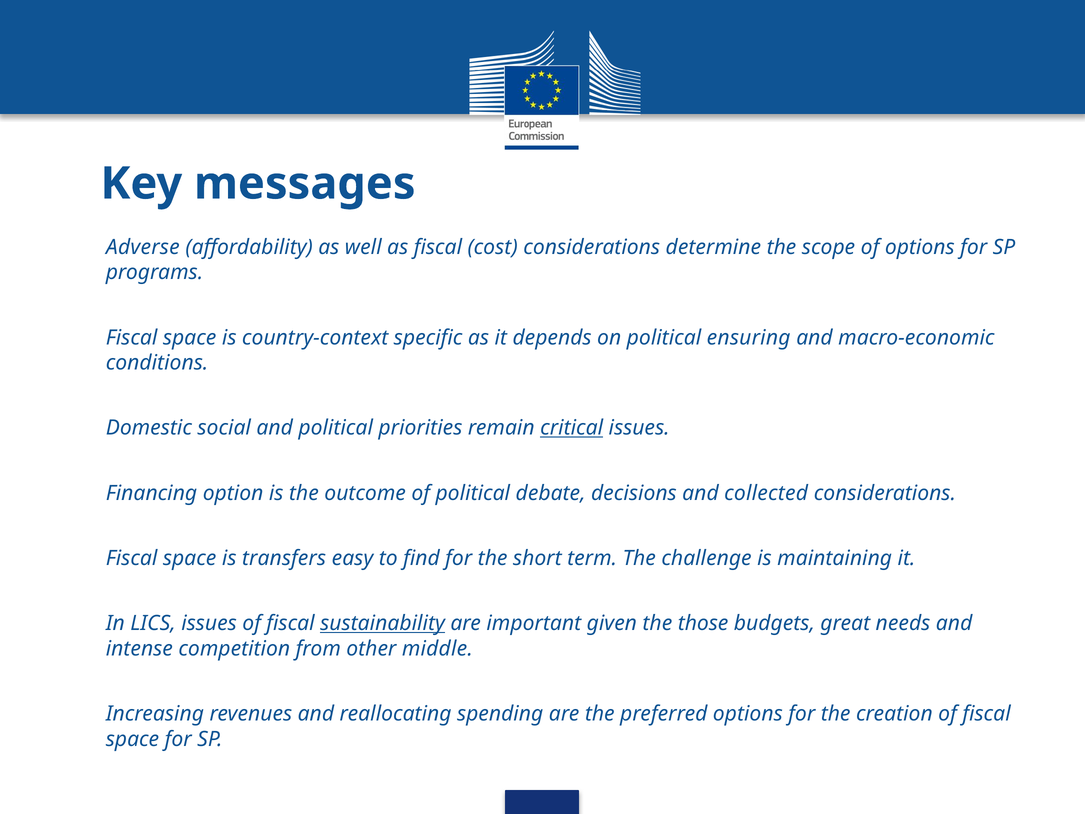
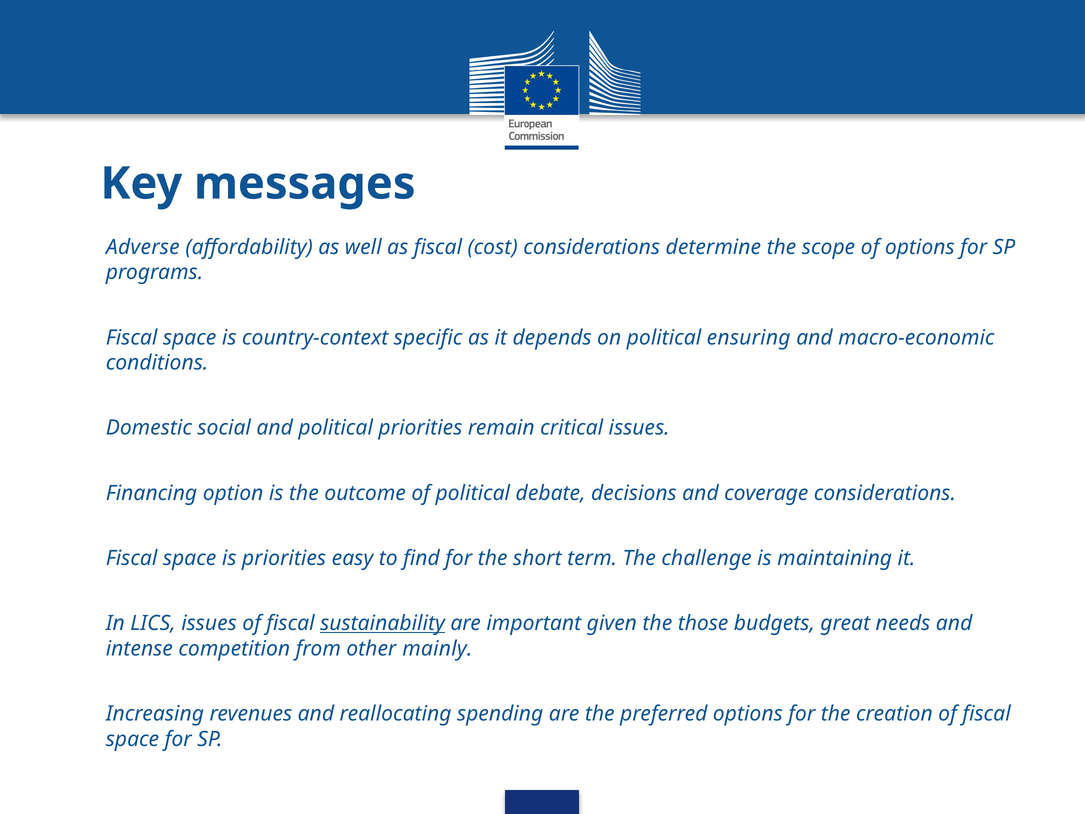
critical underline: present -> none
collected: collected -> coverage
is transfers: transfers -> priorities
middle: middle -> mainly
